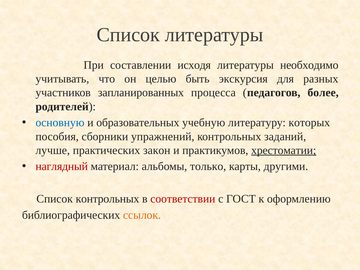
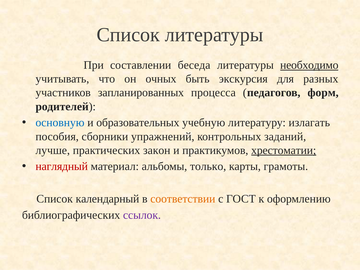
исходя: исходя -> беседа
необходимо underline: none -> present
целью: целью -> очных
более: более -> форм
которых: которых -> излагать
другими: другими -> грамоты
Список контрольных: контрольных -> календарный
соответствии colour: red -> orange
ссылок colour: orange -> purple
